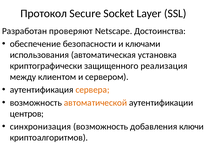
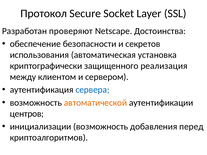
ключами: ключами -> секретов
сервера colour: orange -> blue
синхронизация: синхронизация -> инициализации
ключи: ключи -> перед
